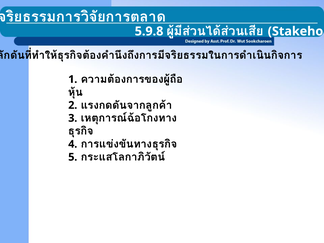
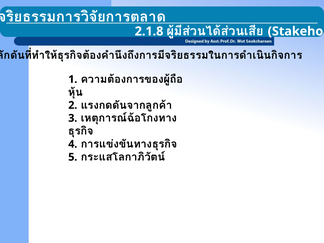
5.9.8: 5.9.8 -> 2.1.8
